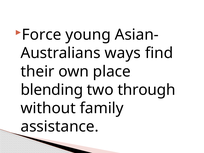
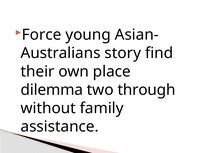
ways: ways -> story
blending: blending -> dilemma
